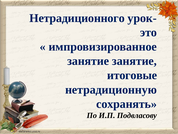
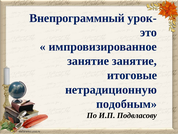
Нетрадиционного: Нетрадиционного -> Внепрограммный
сохранять: сохранять -> подобным
